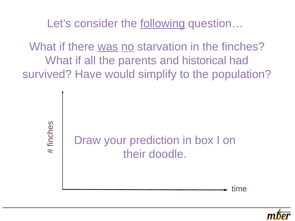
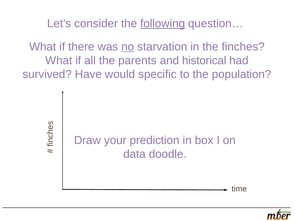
was underline: present -> none
simplify: simplify -> specific
their: their -> data
